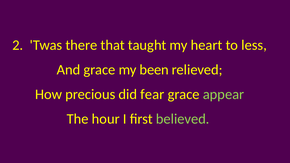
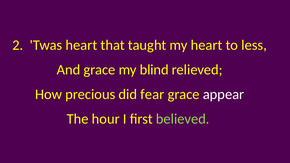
Twas there: there -> heart
been: been -> blind
appear colour: light green -> white
